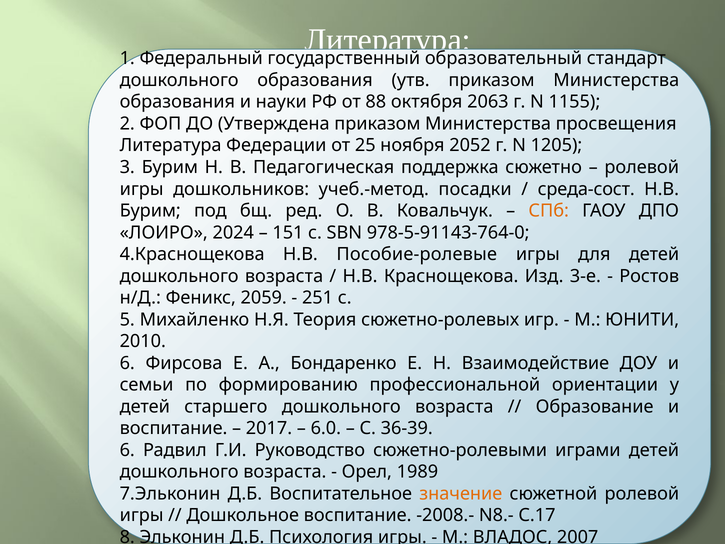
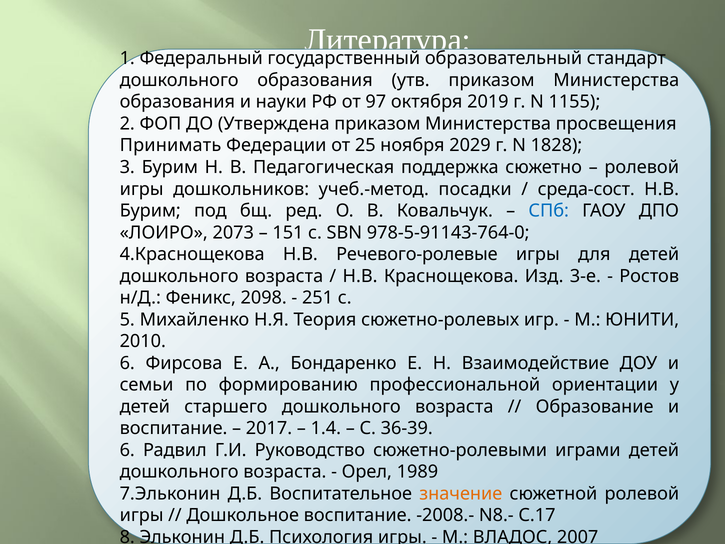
88: 88 -> 97
2063: 2063 -> 2019
Литература at (171, 145): Литература -> Принимать
2052: 2052 -> 2029
1205: 1205 -> 1828
СПб colour: orange -> blue
2024: 2024 -> 2073
Пособие-ролевые: Пособие-ролевые -> Речевого-ролевые
2059: 2059 -> 2098
6.0: 6.0 -> 1.4
